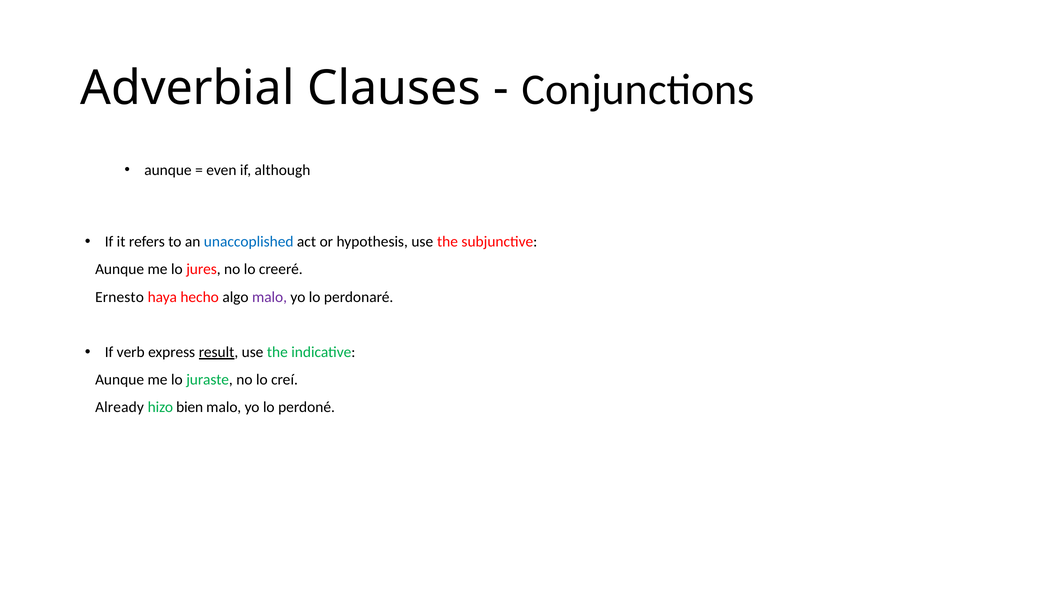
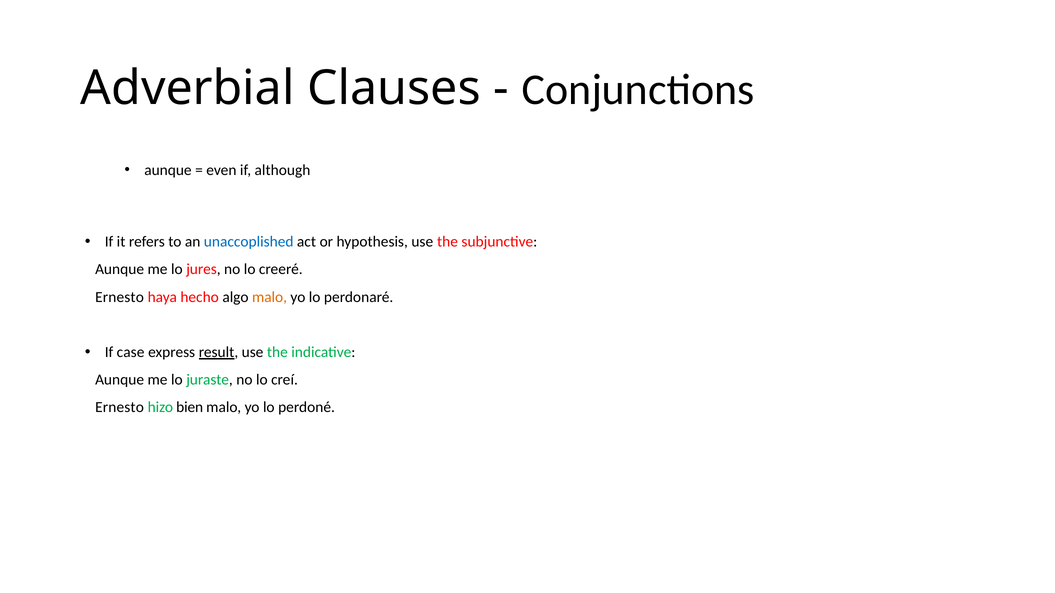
malo at (270, 297) colour: purple -> orange
verb: verb -> case
Already at (120, 408): Already -> Ernesto
